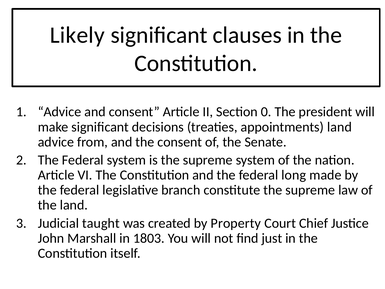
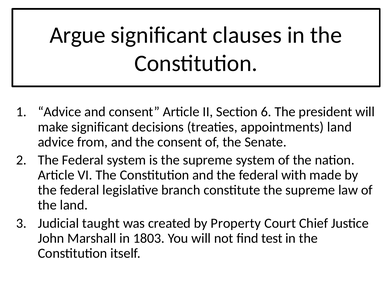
Likely: Likely -> Argue
0: 0 -> 6
long: long -> with
just: just -> test
